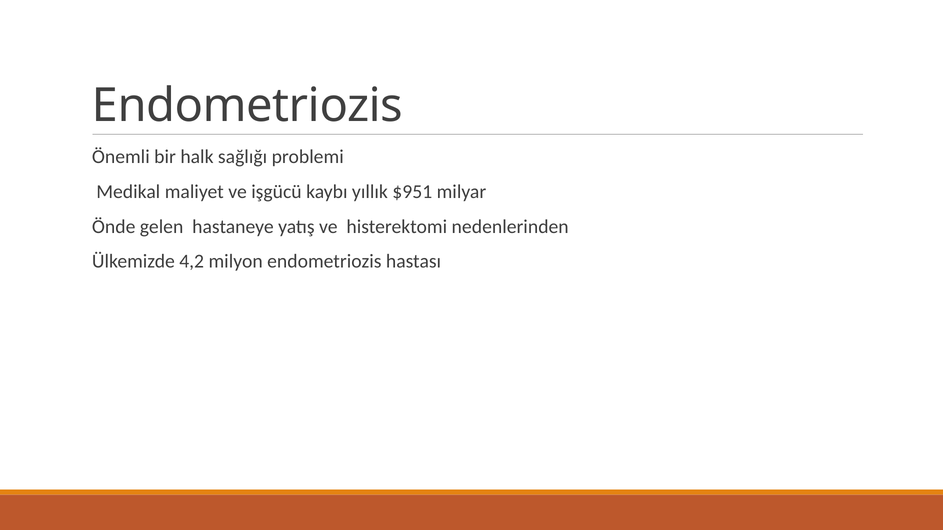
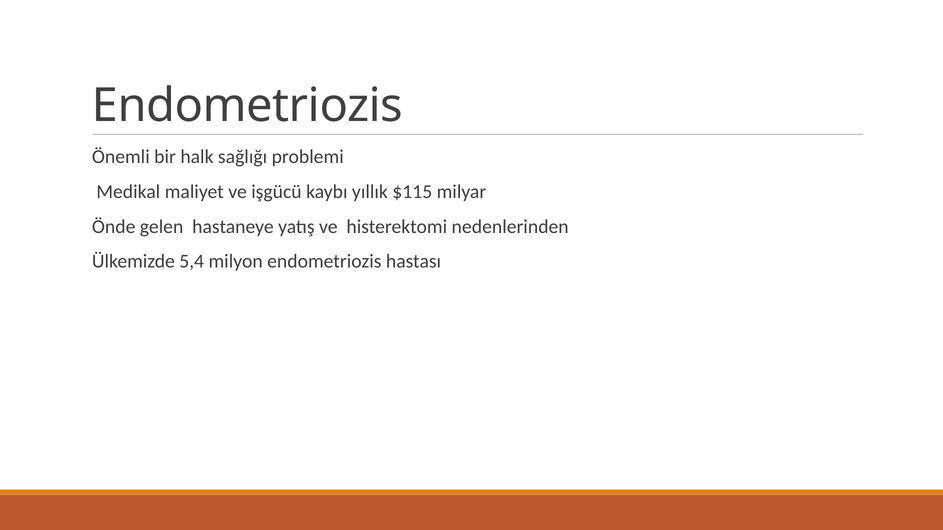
$951: $951 -> $115
4,2: 4,2 -> 5,4
